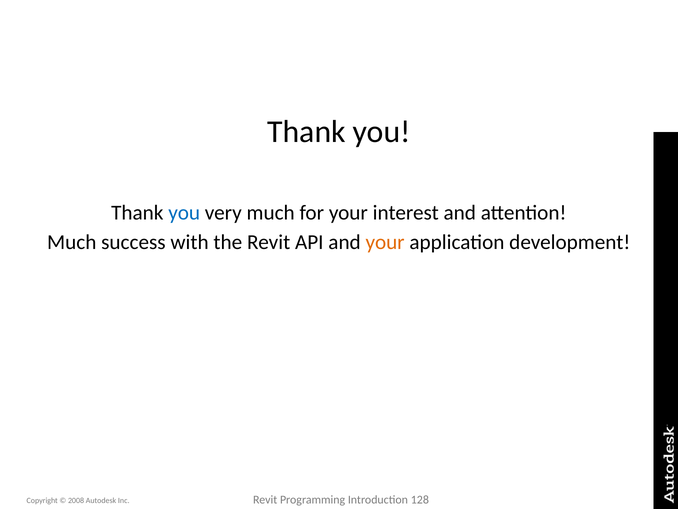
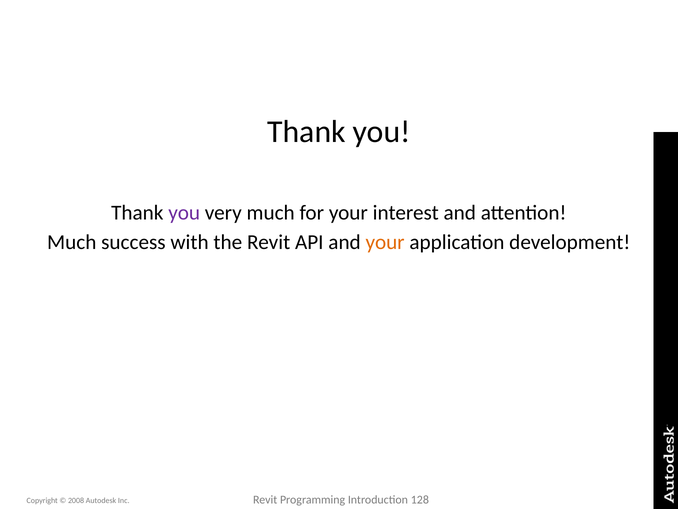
you at (184, 213) colour: blue -> purple
